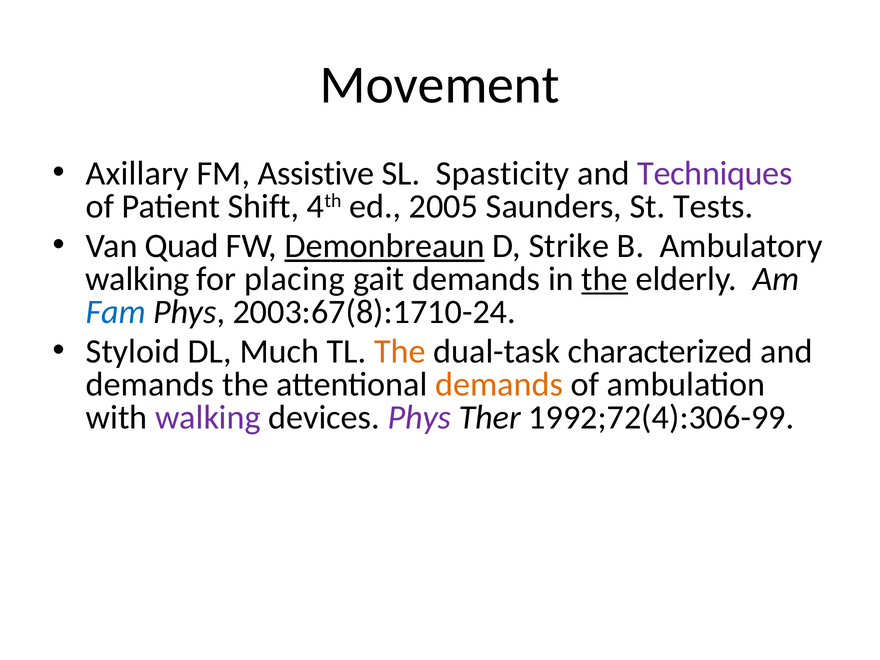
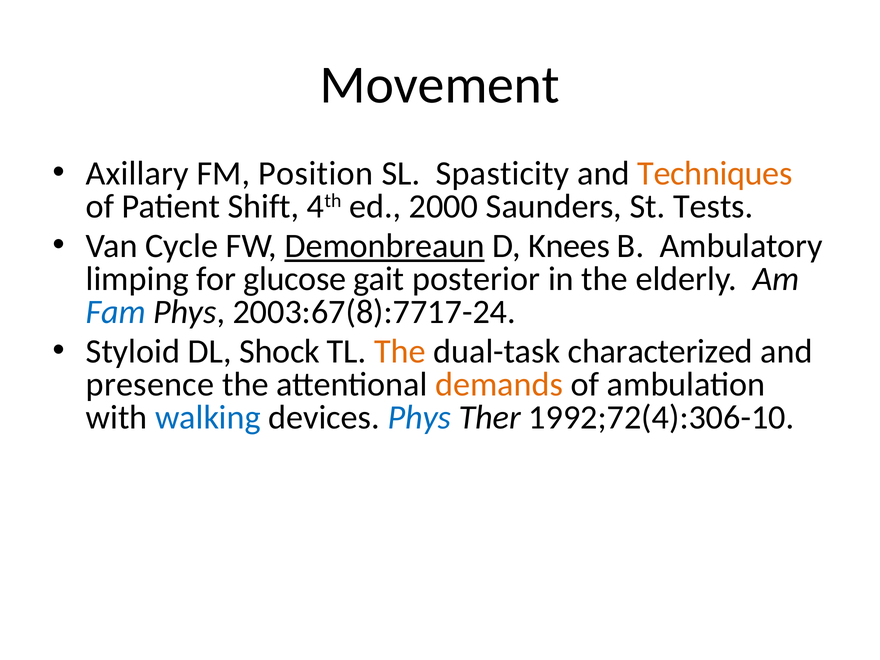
Assistive: Assistive -> Position
Techniques colour: purple -> orange
2005: 2005 -> 2000
Quad: Quad -> Cycle
Strike: Strike -> Knees
walking at (137, 279): walking -> limping
placing: placing -> glucose
gait demands: demands -> posterior
the at (605, 279) underline: present -> none
2003:67(8):1710-24: 2003:67(8):1710-24 -> 2003:67(8):7717-24
Much: Much -> Shock
demands at (150, 384): demands -> presence
walking at (208, 417) colour: purple -> blue
Phys at (419, 417) colour: purple -> blue
1992;72(4):306-99: 1992;72(4):306-99 -> 1992;72(4):306-10
